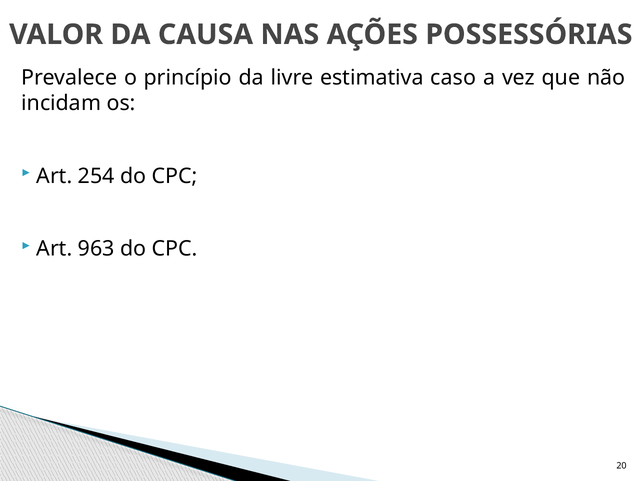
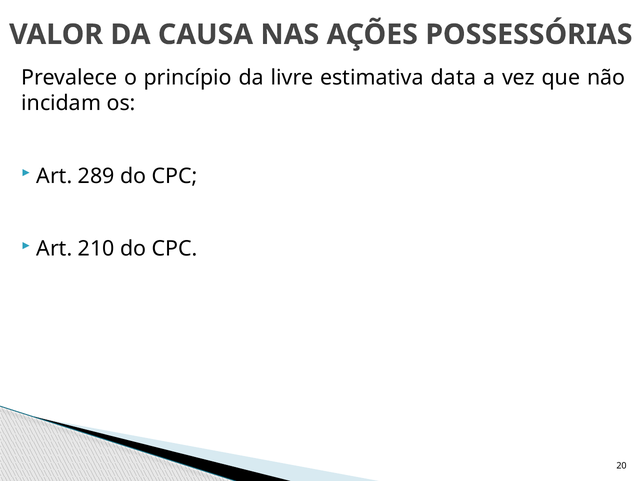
caso: caso -> data
254: 254 -> 289
963: 963 -> 210
